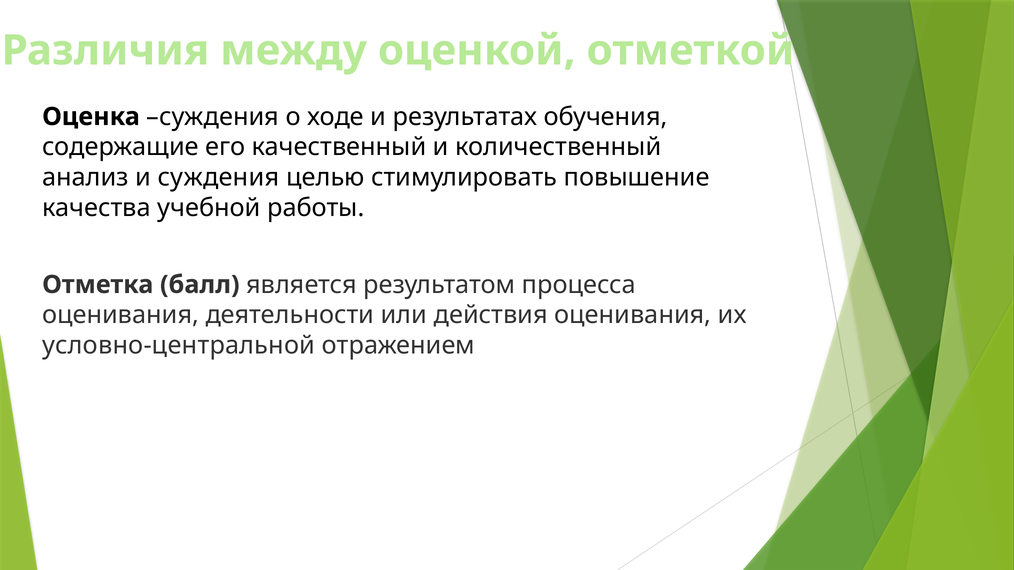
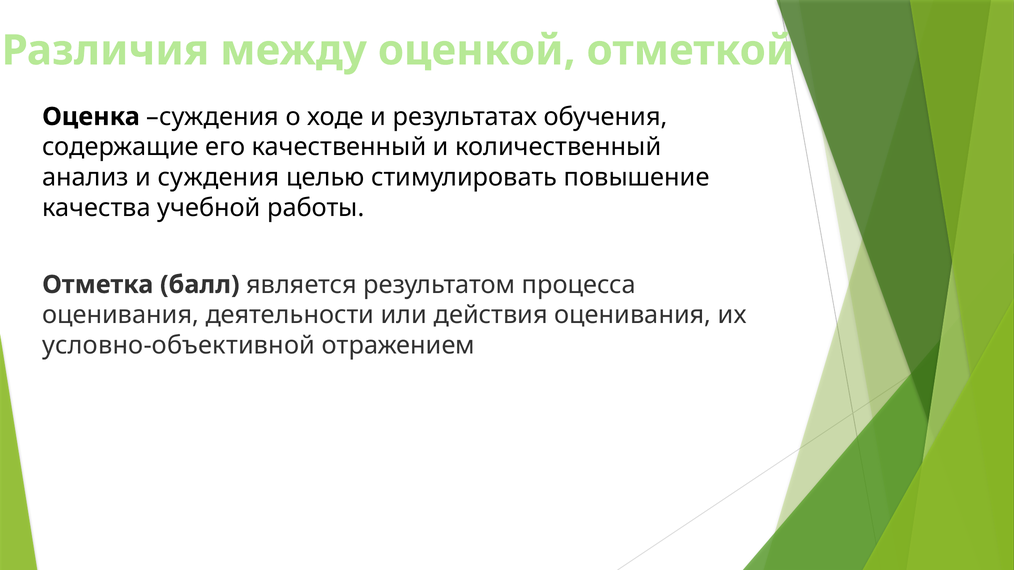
условно-центральной: условно-центральной -> условно-объективной
